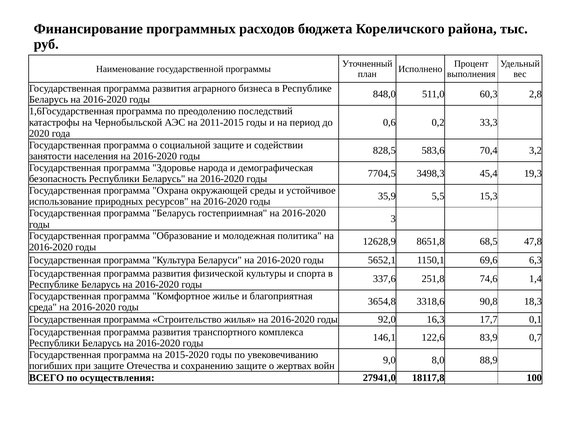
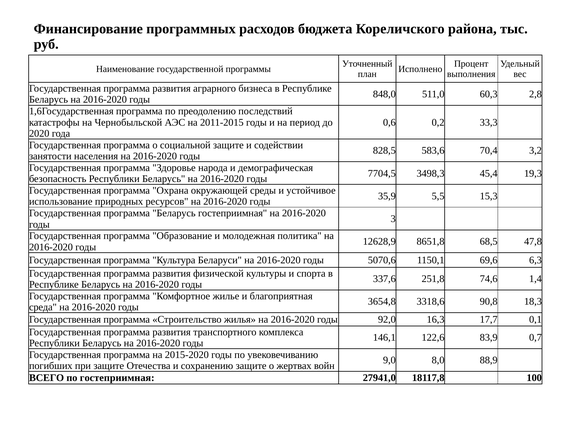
5652,1: 5652,1 -> 5070,6
по осуществления: осуществления -> гостеприимная
